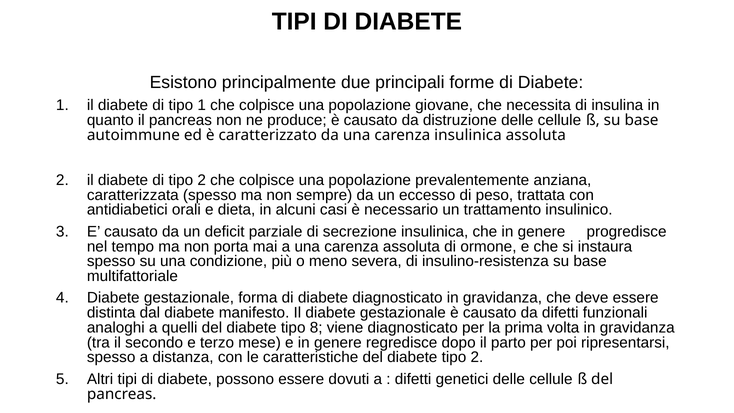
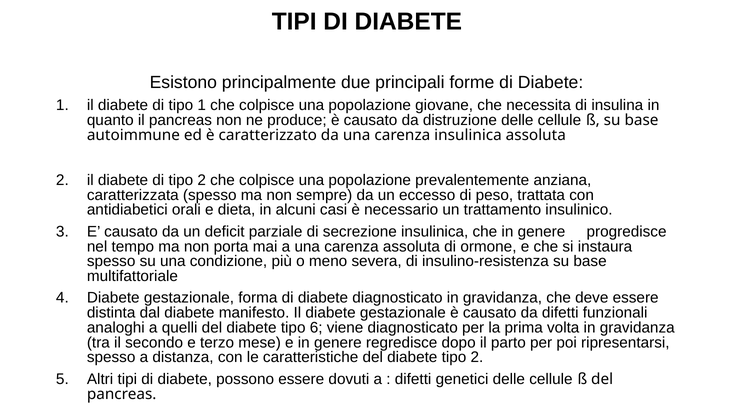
8: 8 -> 6
